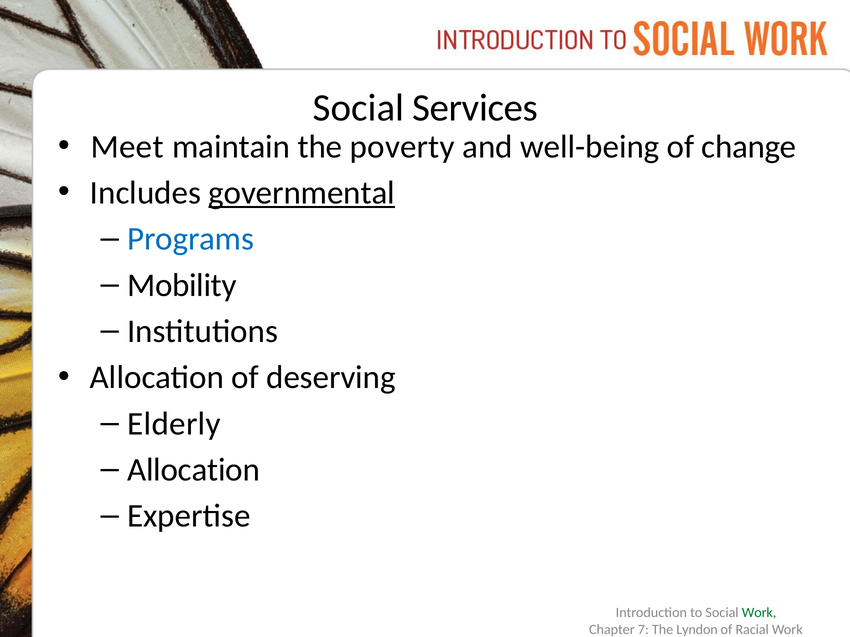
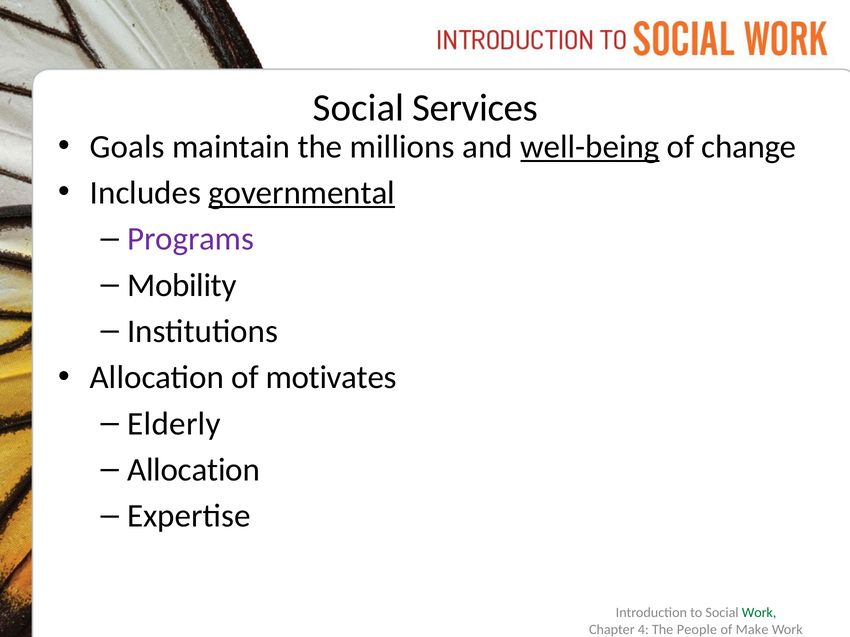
Meet: Meet -> Goals
poverty: poverty -> millions
well-being underline: none -> present
Programs colour: blue -> purple
deserving: deserving -> motivates
7: 7 -> 4
Lyndon: Lyndon -> People
Racial: Racial -> Make
